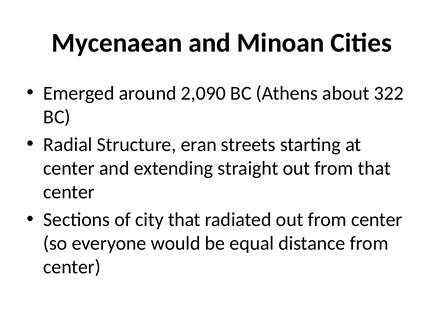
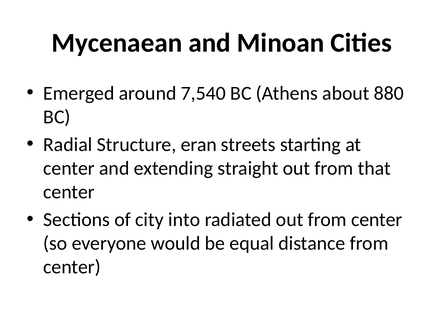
2,090: 2,090 -> 7,540
322: 322 -> 880
city that: that -> into
